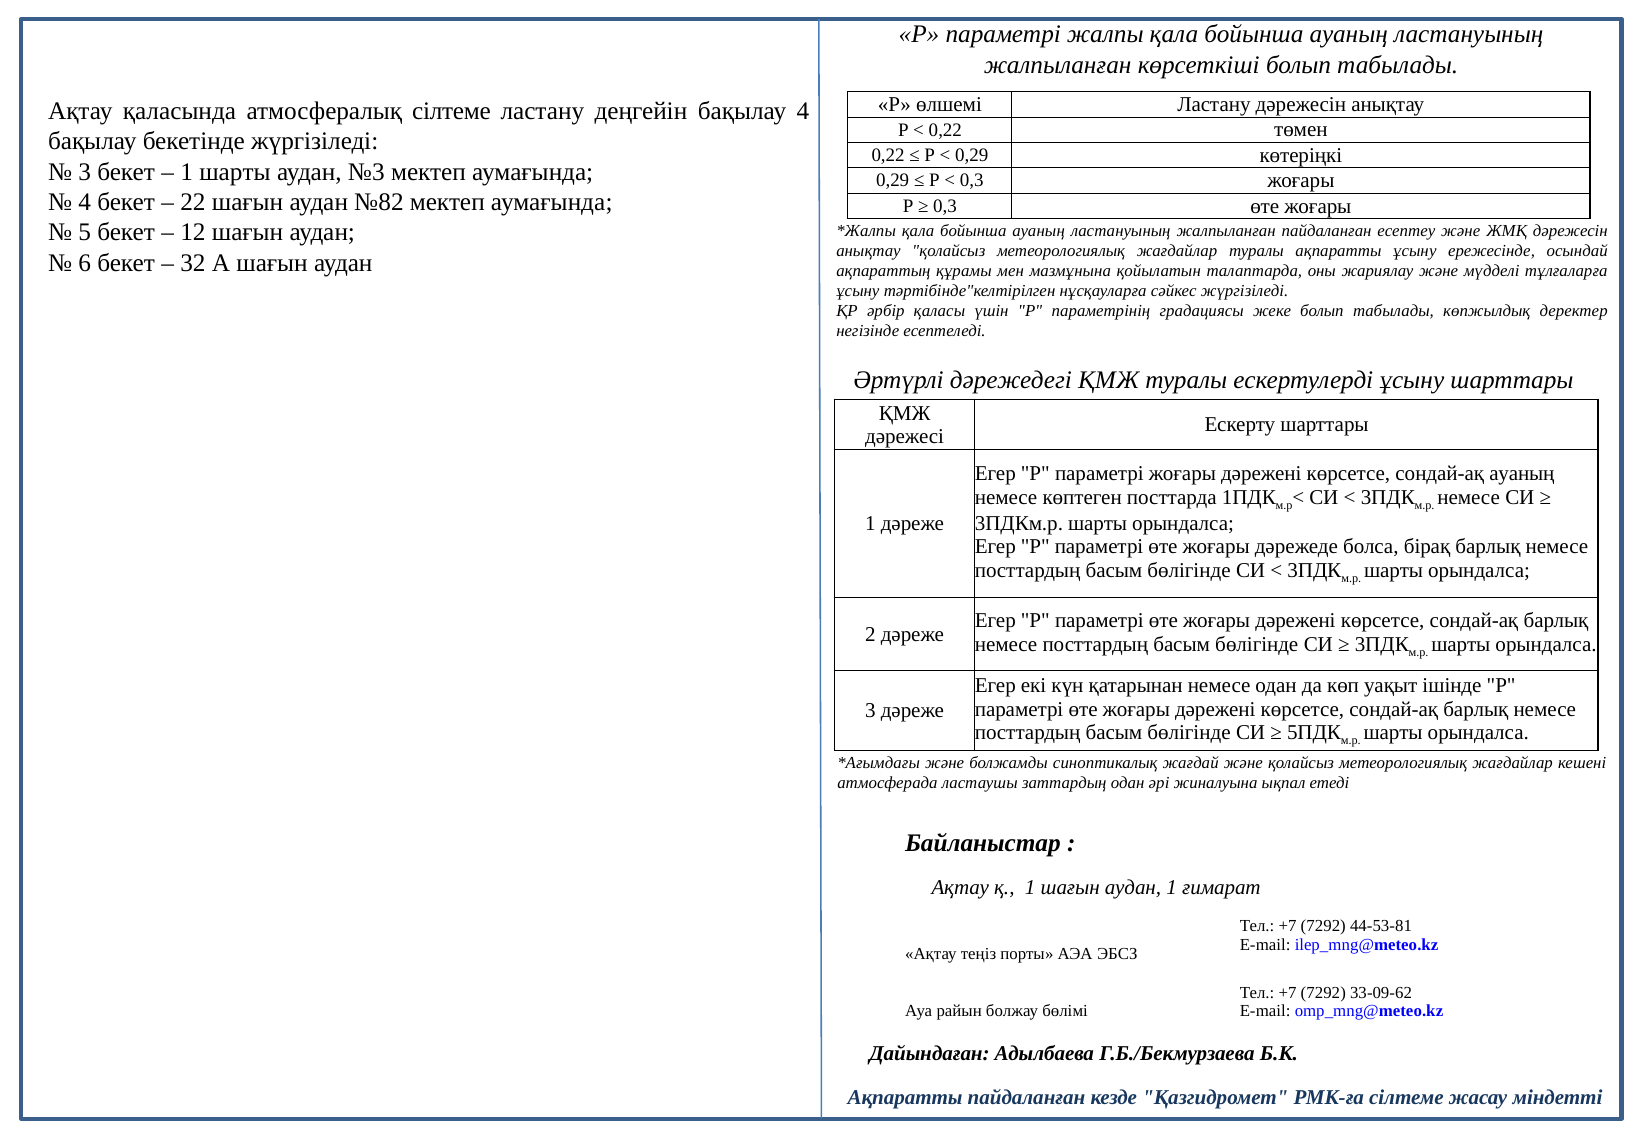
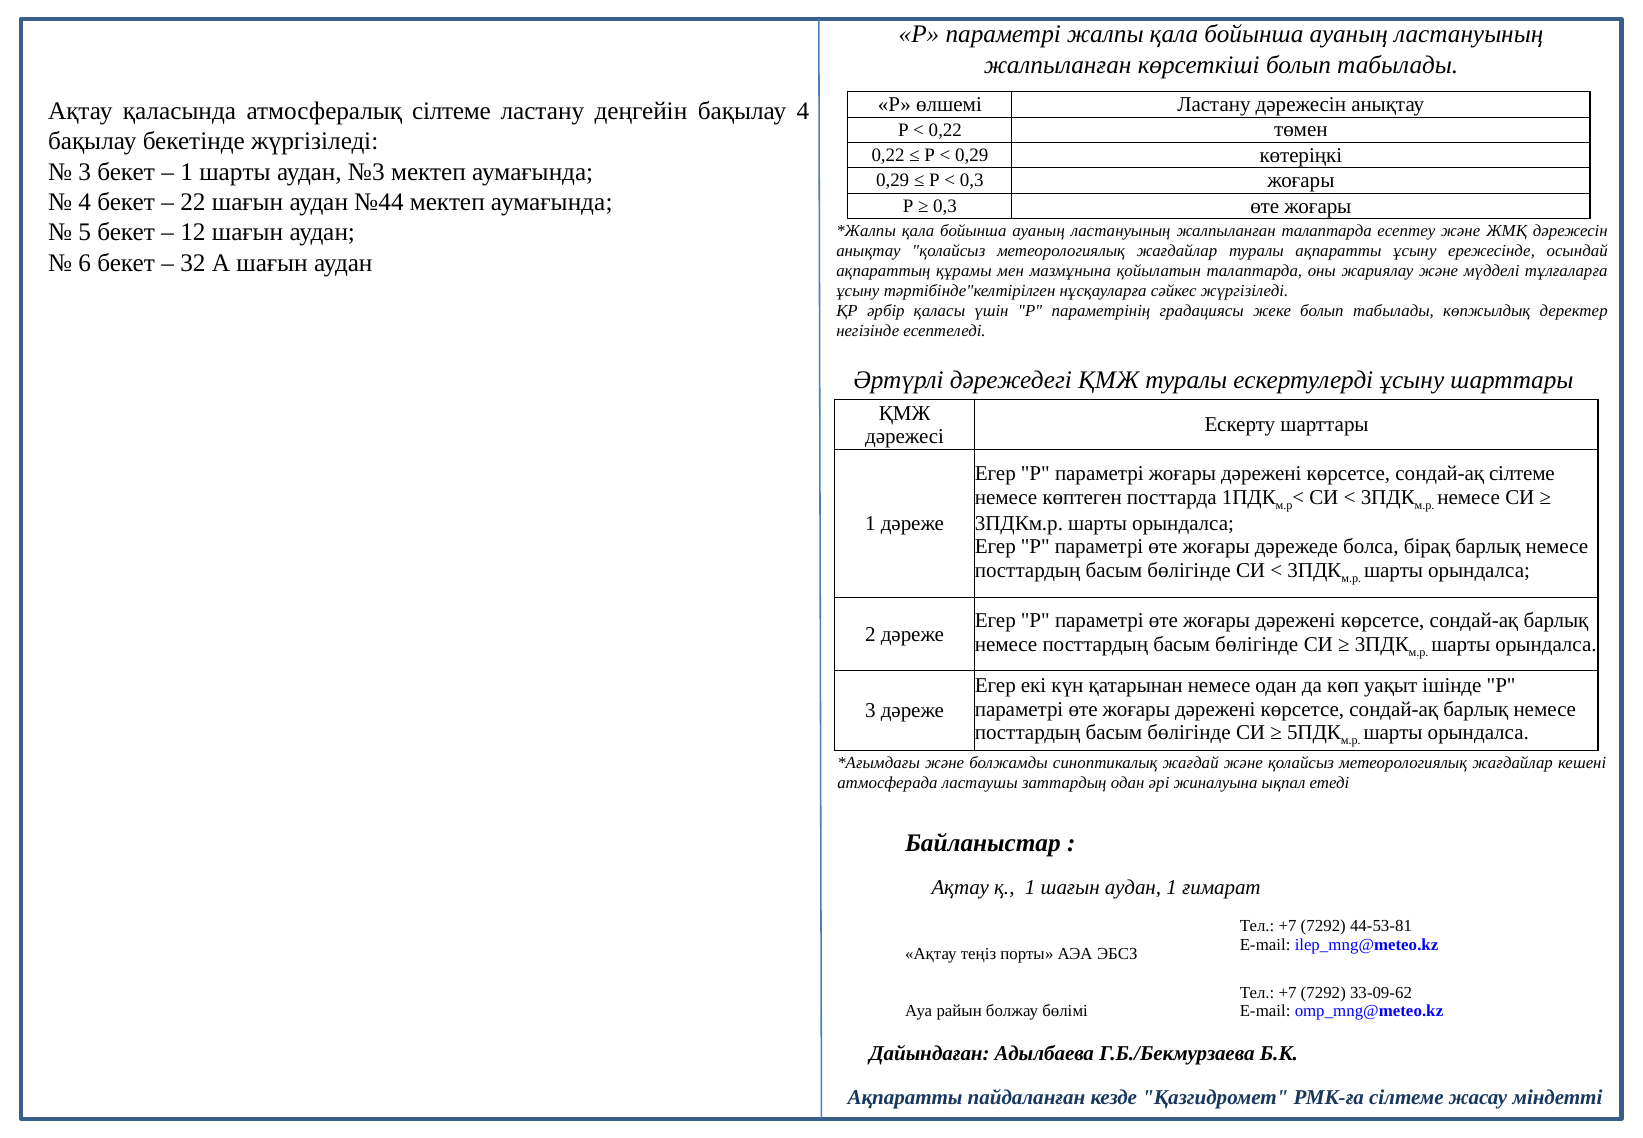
№82: №82 -> №44
жалпыланған пайдаланған: пайдаланған -> талаптарда
сондай-ақ ауаның: ауаның -> сілтеме
